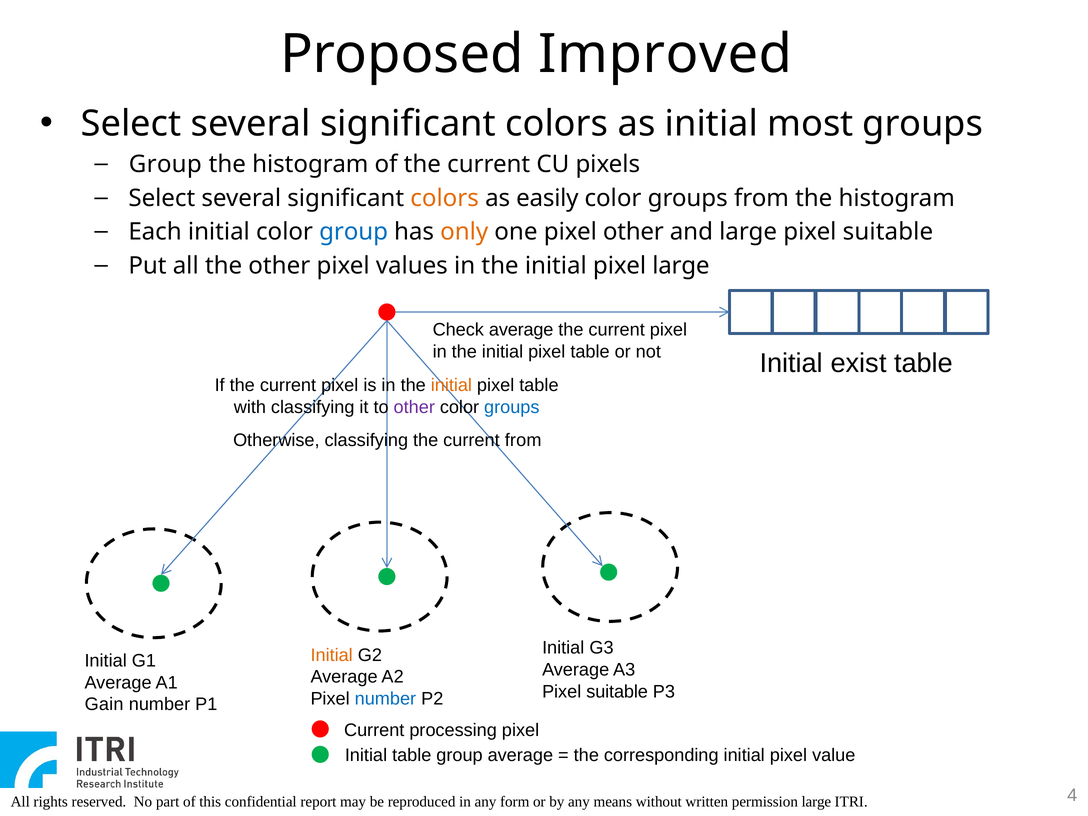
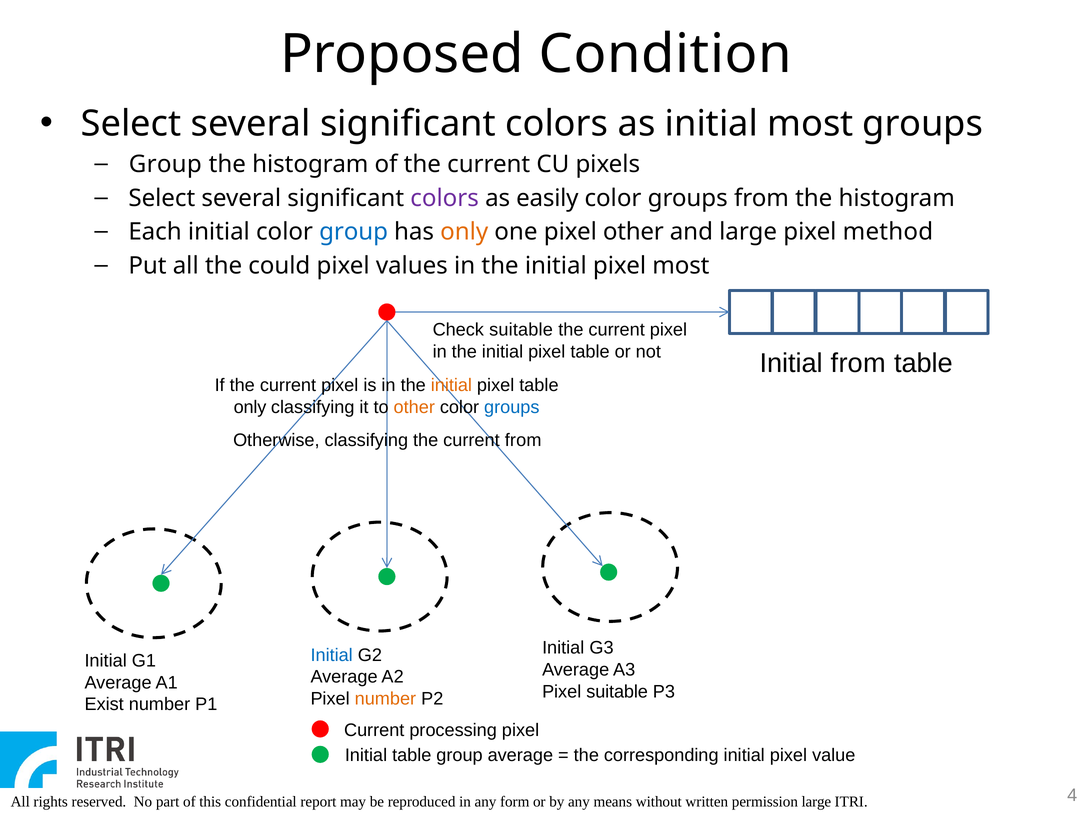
Improved: Improved -> Condition
colors at (445, 198) colour: orange -> purple
large pixel suitable: suitable -> method
the other: other -> could
pixel large: large -> most
Check average: average -> suitable
Initial exist: exist -> from
with at (250, 407): with -> only
other at (414, 407) colour: purple -> orange
Initial at (332, 655) colour: orange -> blue
number at (385, 699) colour: blue -> orange
Gain: Gain -> Exist
